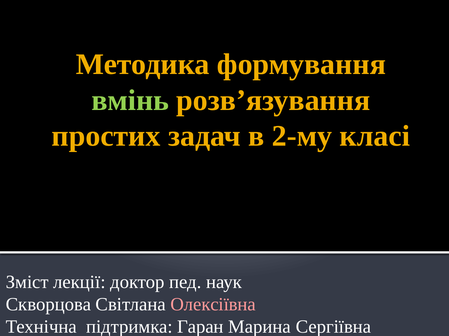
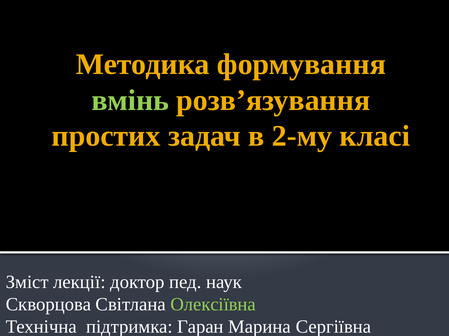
Олексіївна colour: pink -> light green
